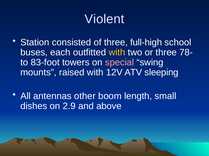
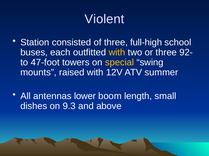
78-: 78- -> 92-
83-foot: 83-foot -> 47-foot
special colour: pink -> yellow
sleeping: sleeping -> summer
other: other -> lower
2.9: 2.9 -> 9.3
